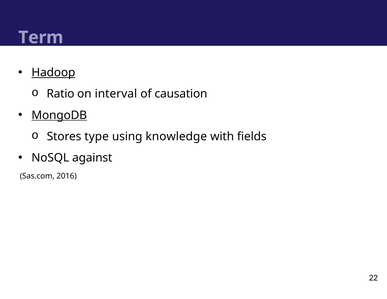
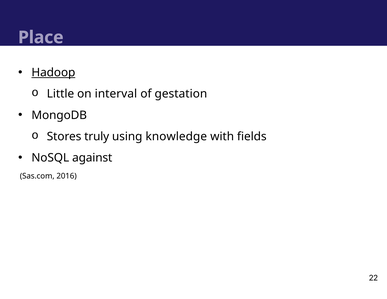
Term: Term -> Place
Ratio: Ratio -> Little
causation: causation -> gestation
MongoDB underline: present -> none
type: type -> truly
